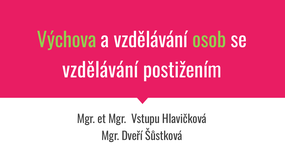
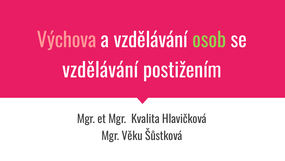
Výchova colour: light green -> pink
Vstupu: Vstupu -> Kvalita
Dveří: Dveří -> Věku
